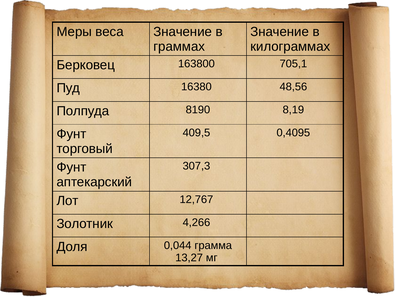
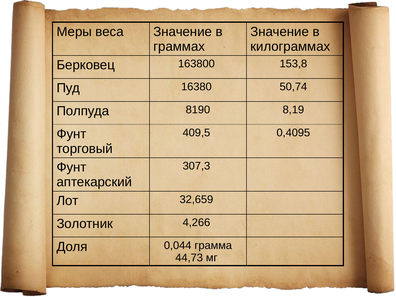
705,1: 705,1 -> 153,8
48,56: 48,56 -> 50,74
12,767: 12,767 -> 32,659
13,27: 13,27 -> 44,73
